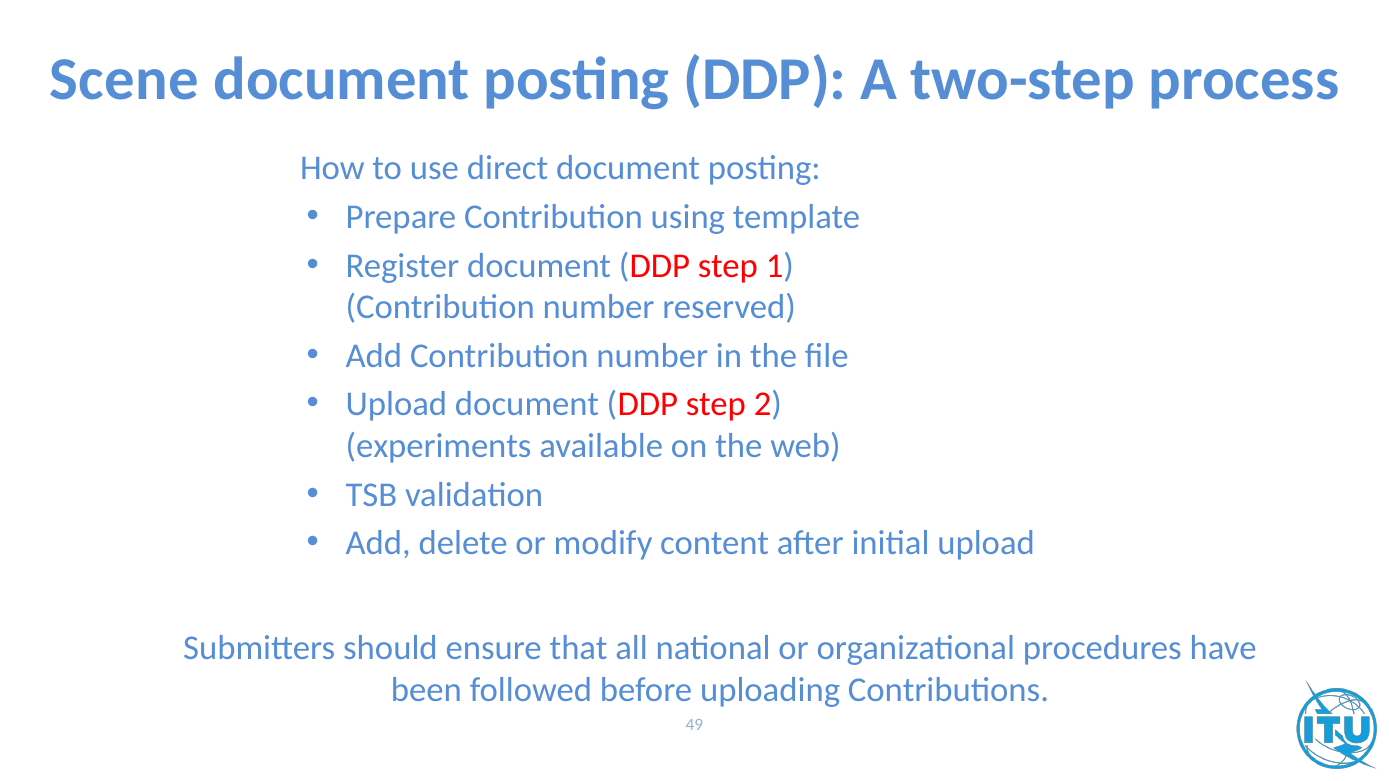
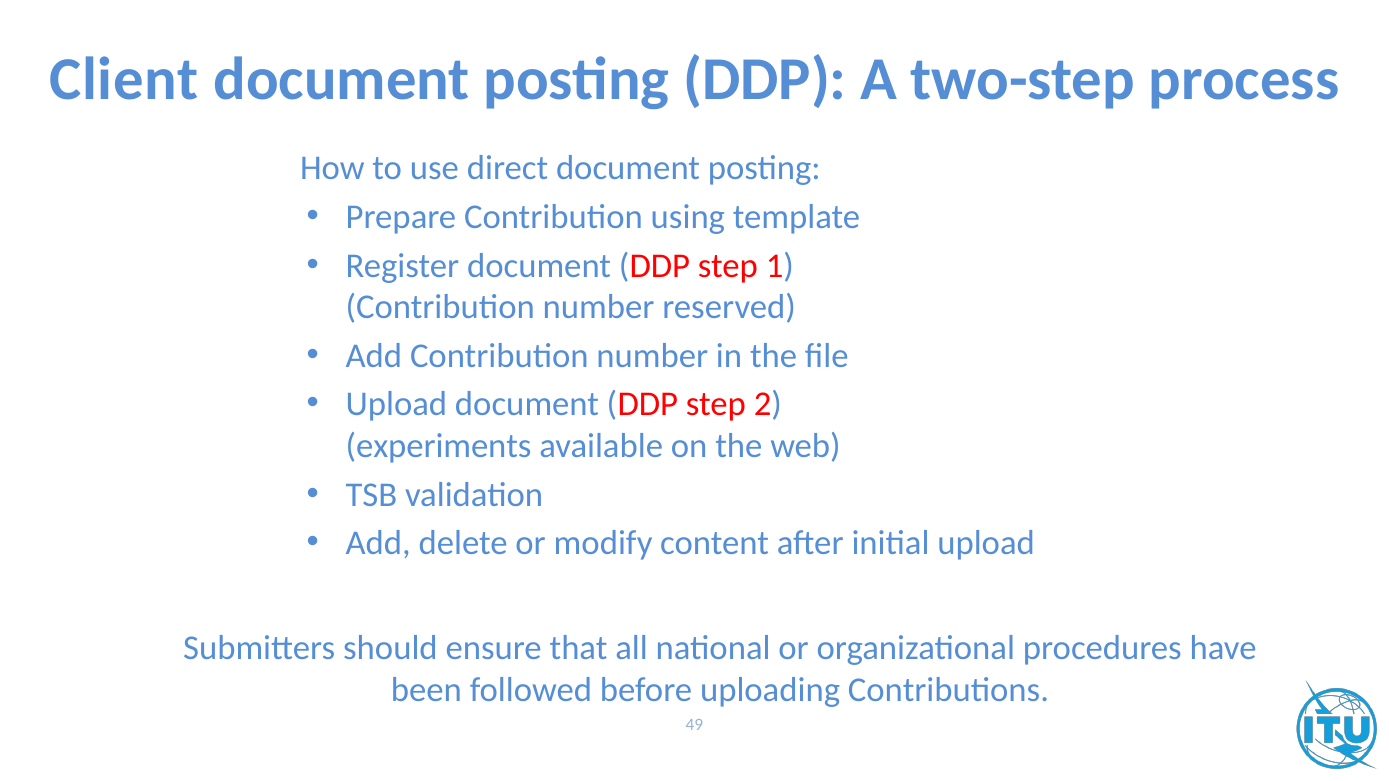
Scene: Scene -> Client
